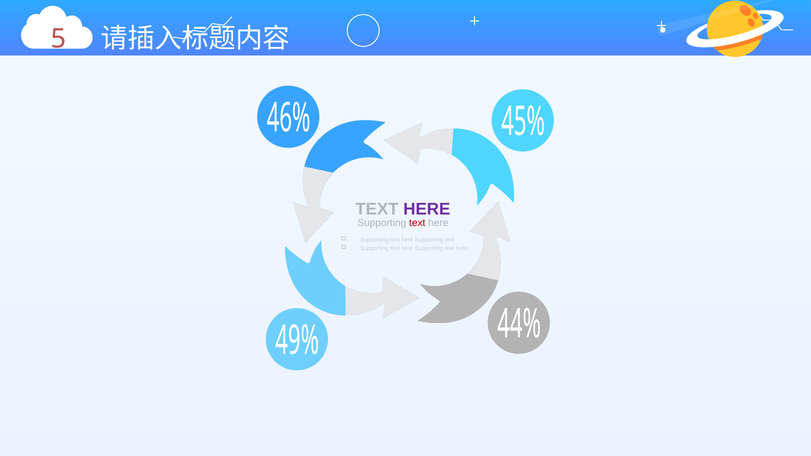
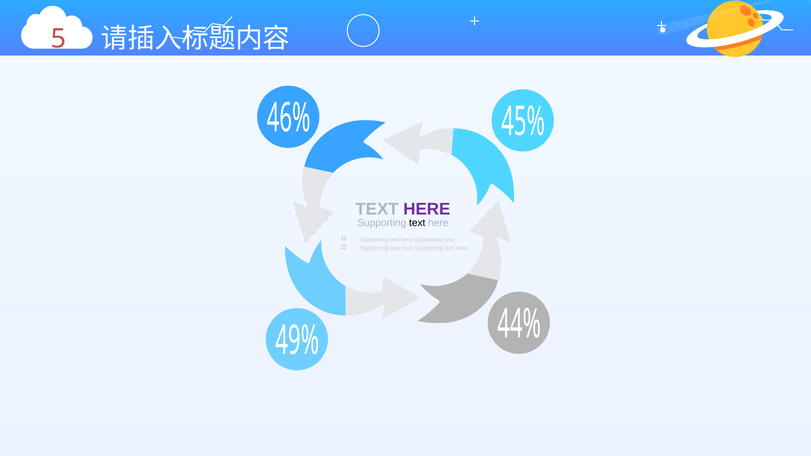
text at (417, 223) colour: red -> black
